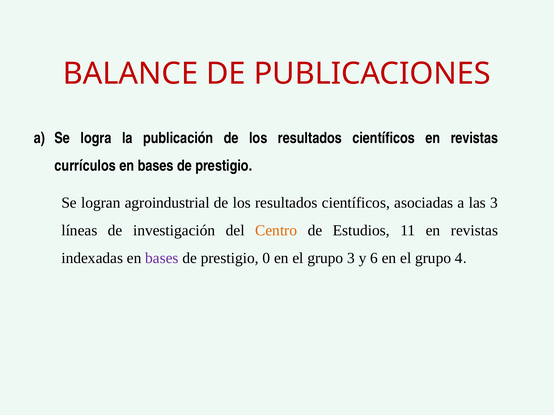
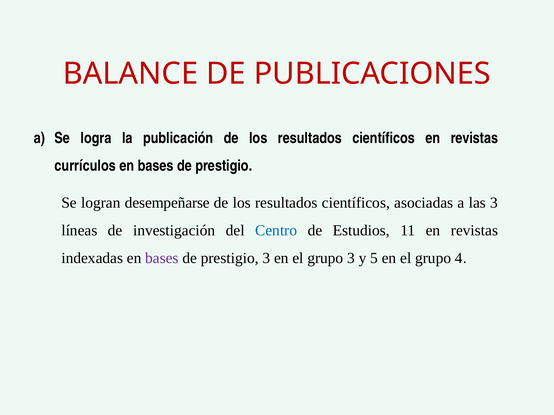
agroindustrial: agroindustrial -> desempeñarse
Centro colour: orange -> blue
prestigio 0: 0 -> 3
6: 6 -> 5
